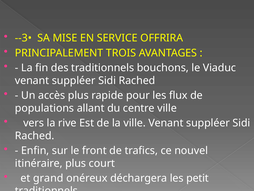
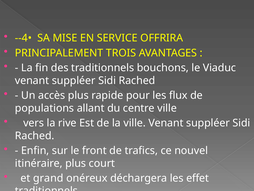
--3•: --3• -> --4•
petit: petit -> effet
